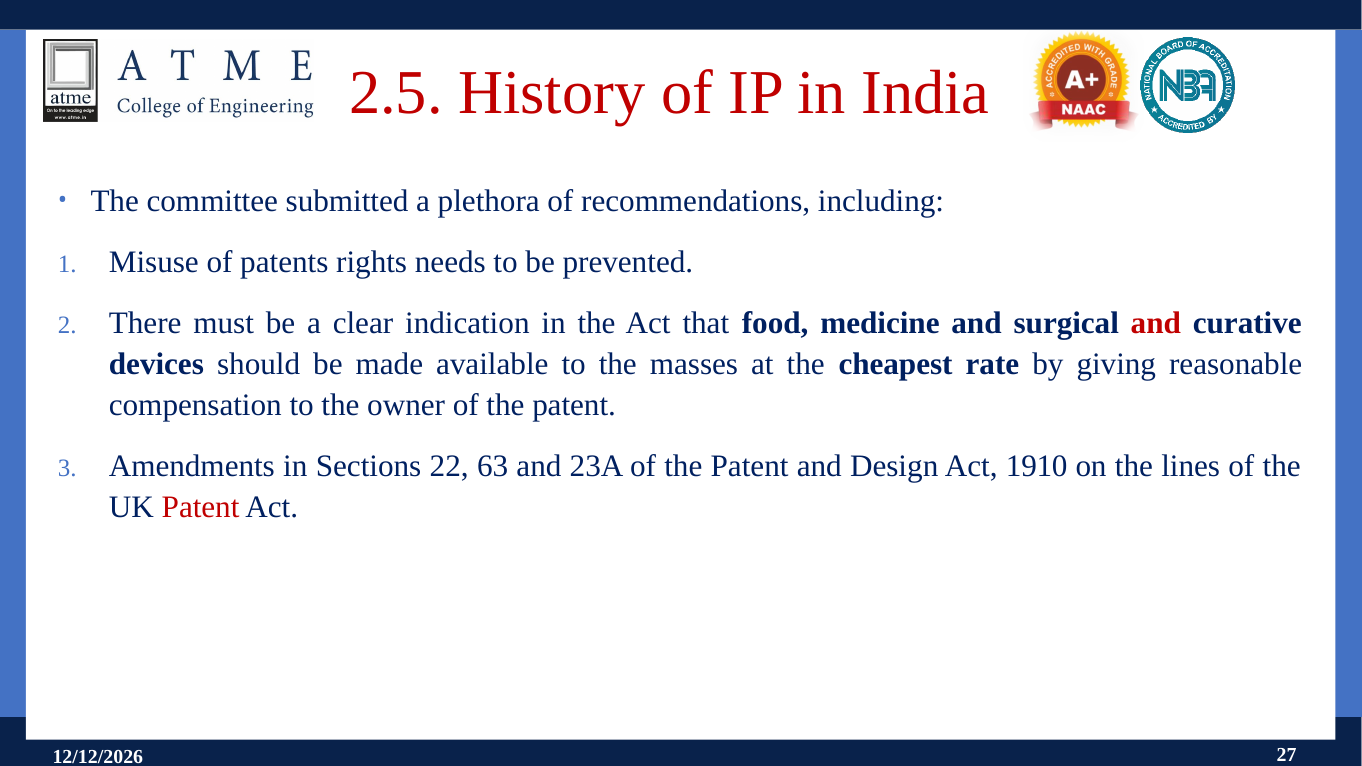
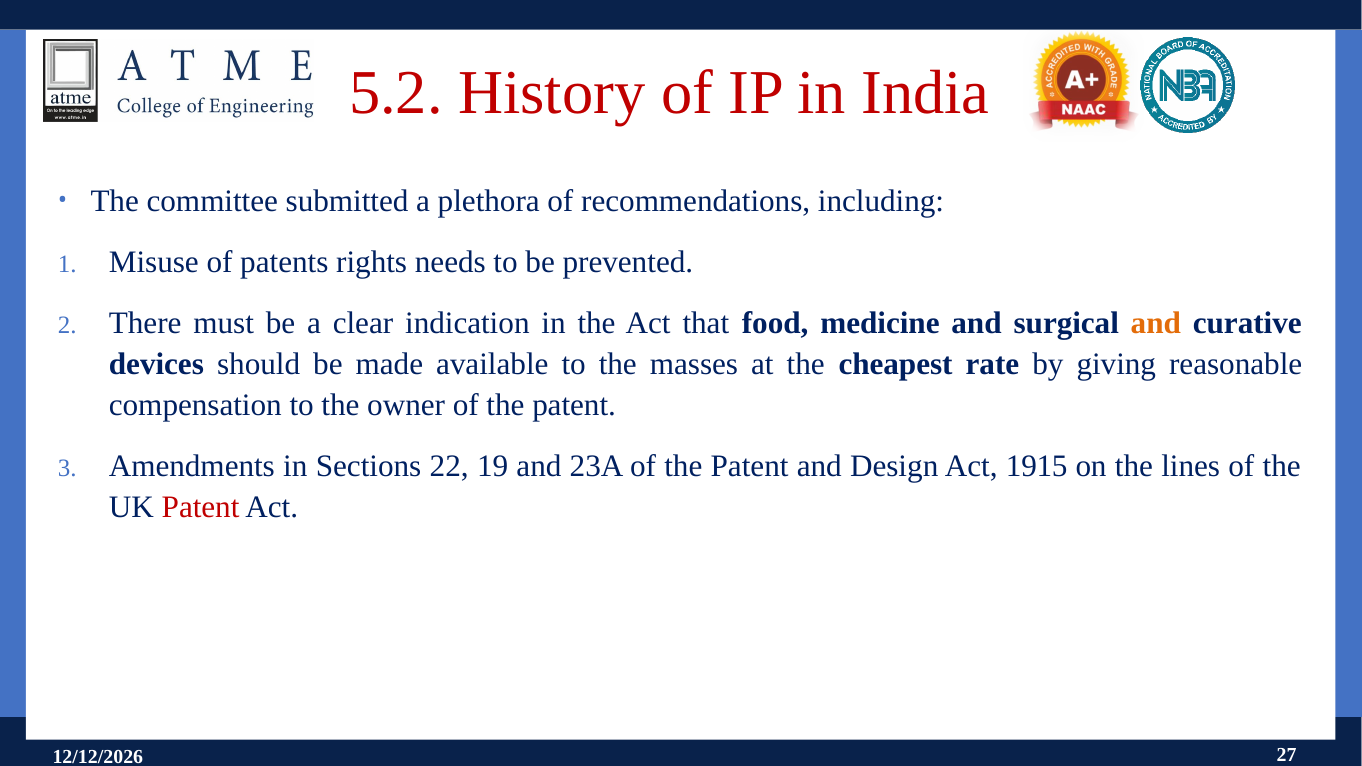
2.5: 2.5 -> 5.2
and at (1156, 323) colour: red -> orange
63: 63 -> 19
1910: 1910 -> 1915
